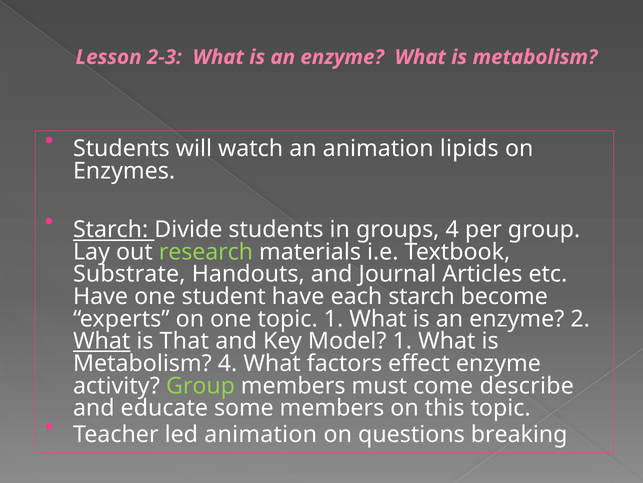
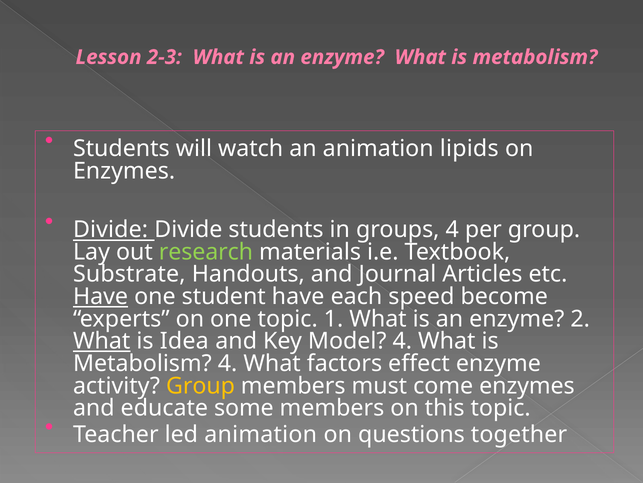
Starch at (111, 229): Starch -> Divide
Have at (101, 296) underline: none -> present
each starch: starch -> speed
That: That -> Idea
Model 1: 1 -> 4
Group at (201, 385) colour: light green -> yellow
come describe: describe -> enzymes
breaking: breaking -> together
